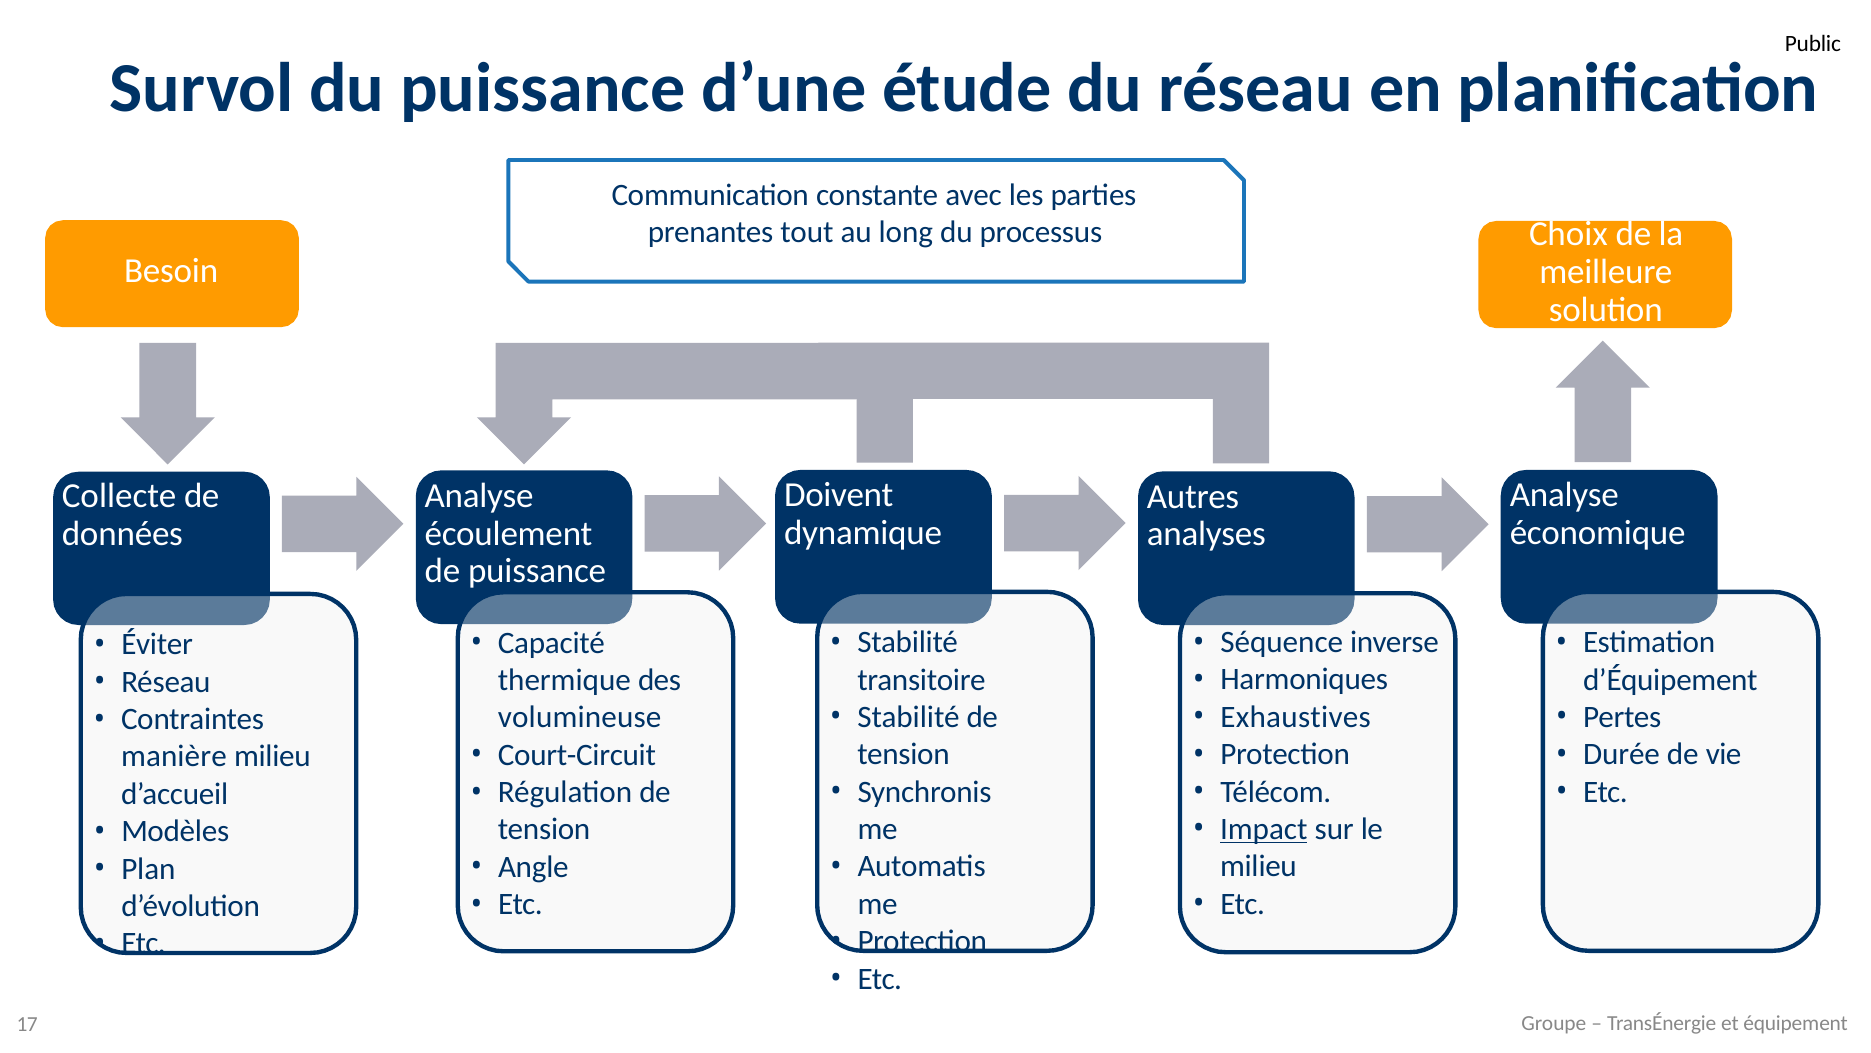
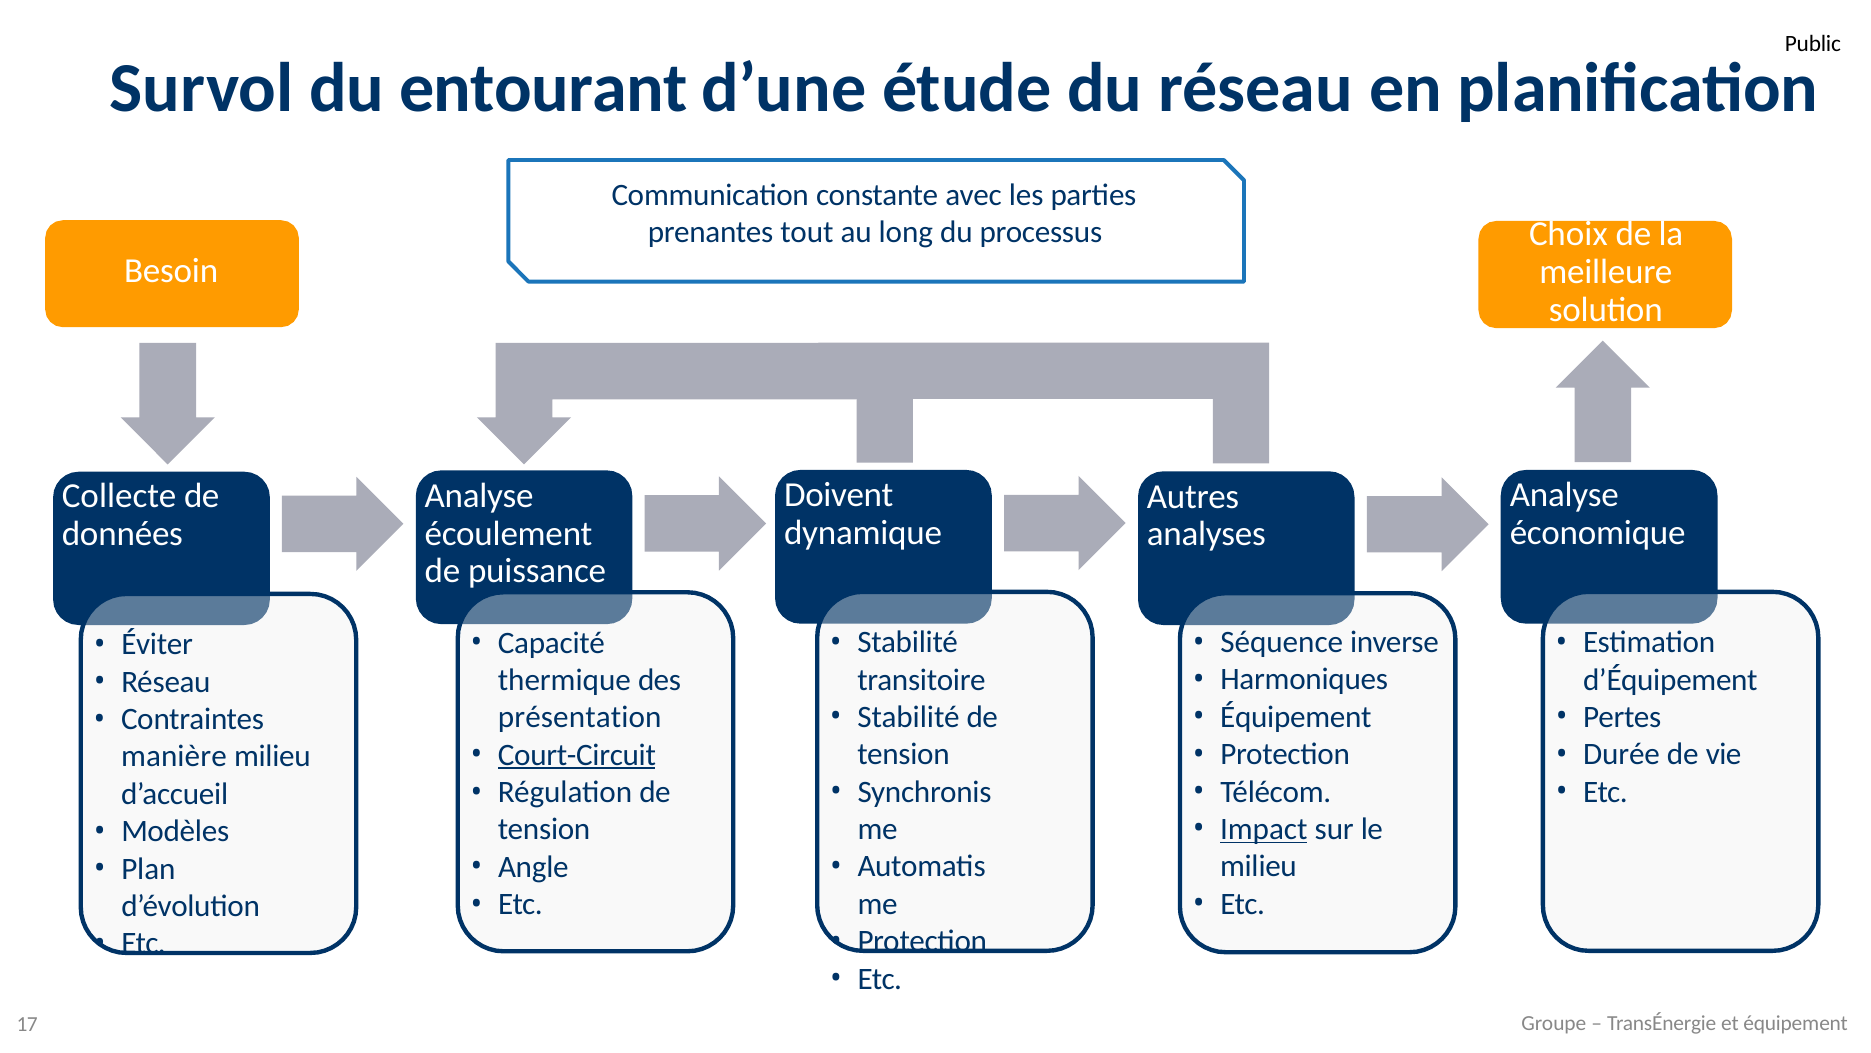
du puissance: puissance -> entourant
volumineuse: volumineuse -> présentation
Exhaustives at (1296, 717): Exhaustives -> Équipement
Court-Circuit underline: none -> present
